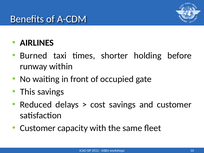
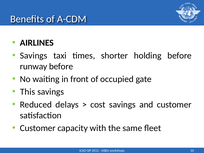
Burned at (34, 56): Burned -> Savings
runway within: within -> before
